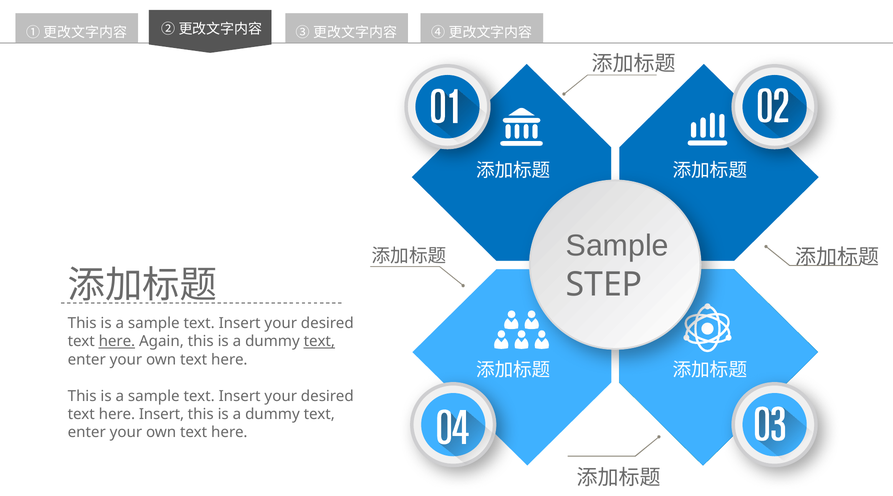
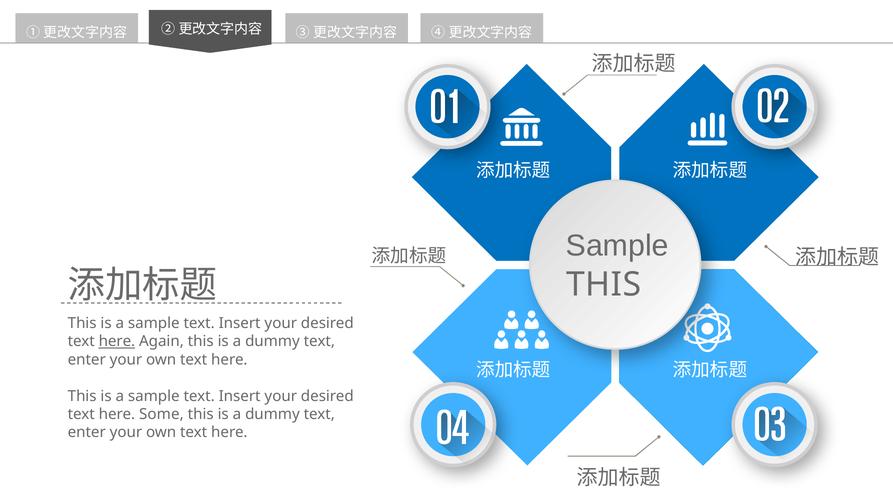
STEP at (604, 284): STEP -> THIS
text at (319, 341) underline: present -> none
here Insert: Insert -> Some
